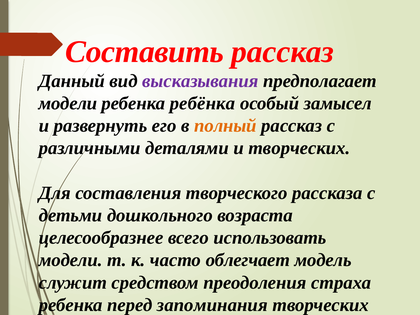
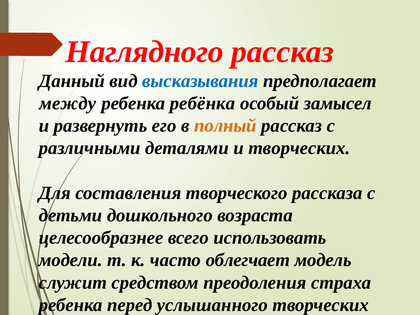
Составить: Составить -> Наглядного
высказывания colour: purple -> blue
модели at (68, 103): модели -> между
запоминания: запоминания -> услышанного
